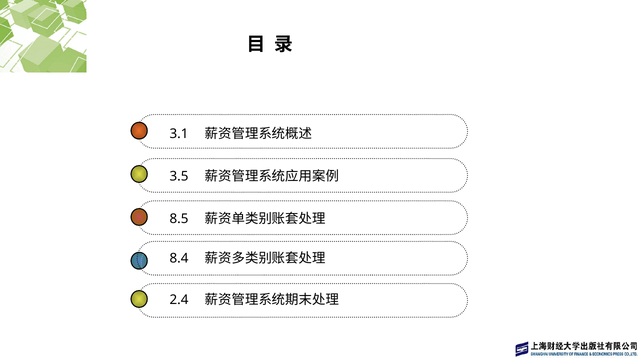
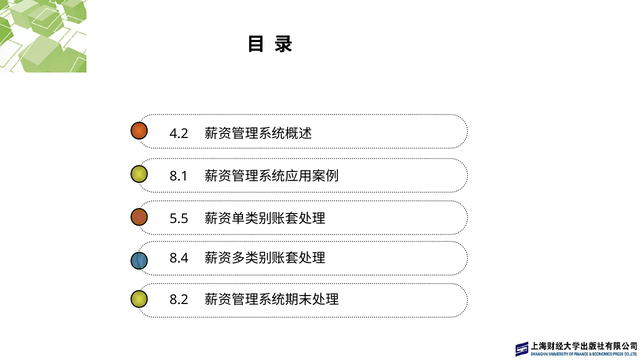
3.1: 3.1 -> 4.2
3.5: 3.5 -> 8.1
8.5: 8.5 -> 5.5
2.4: 2.4 -> 8.2
